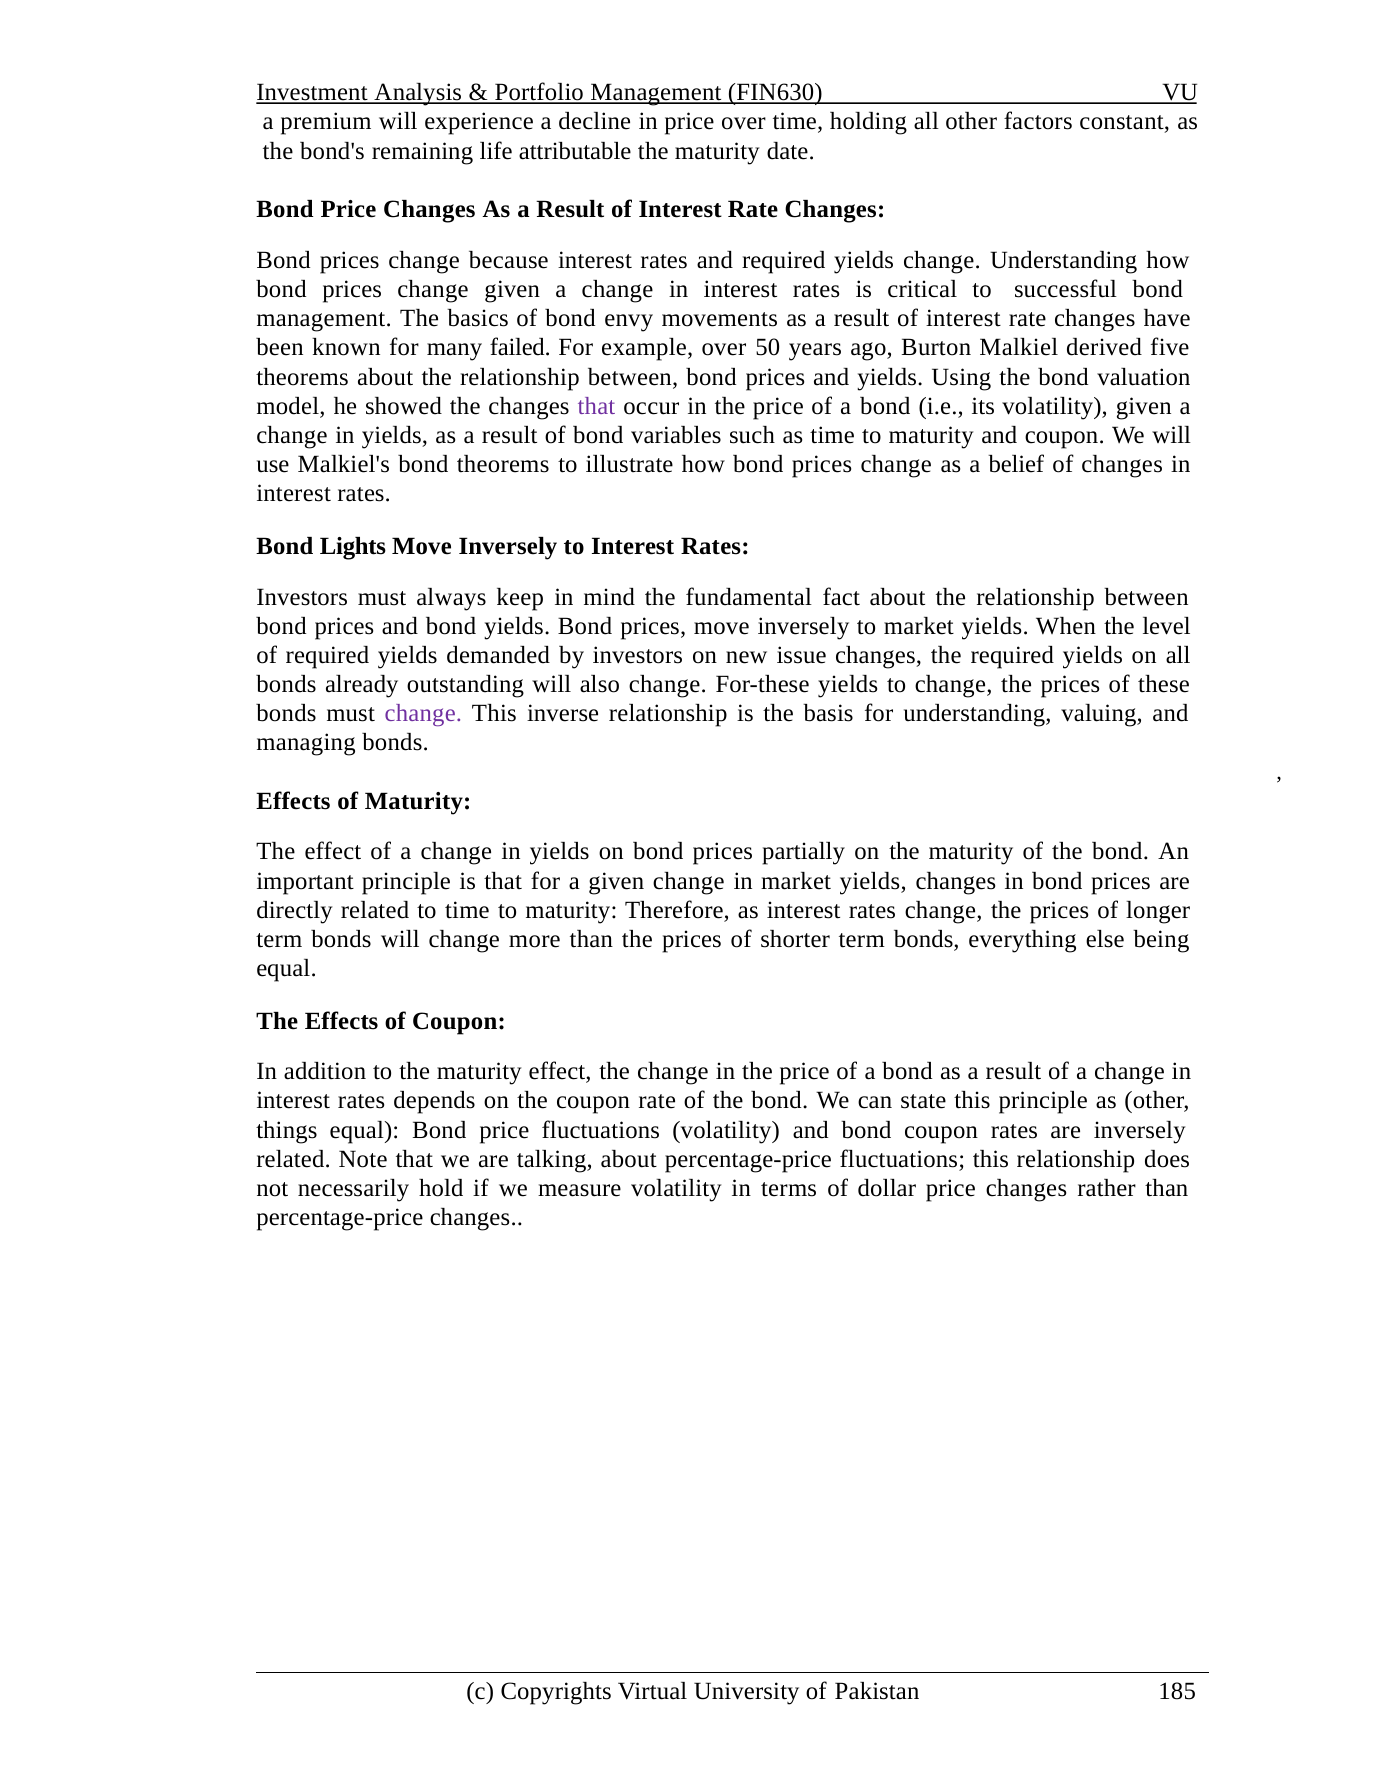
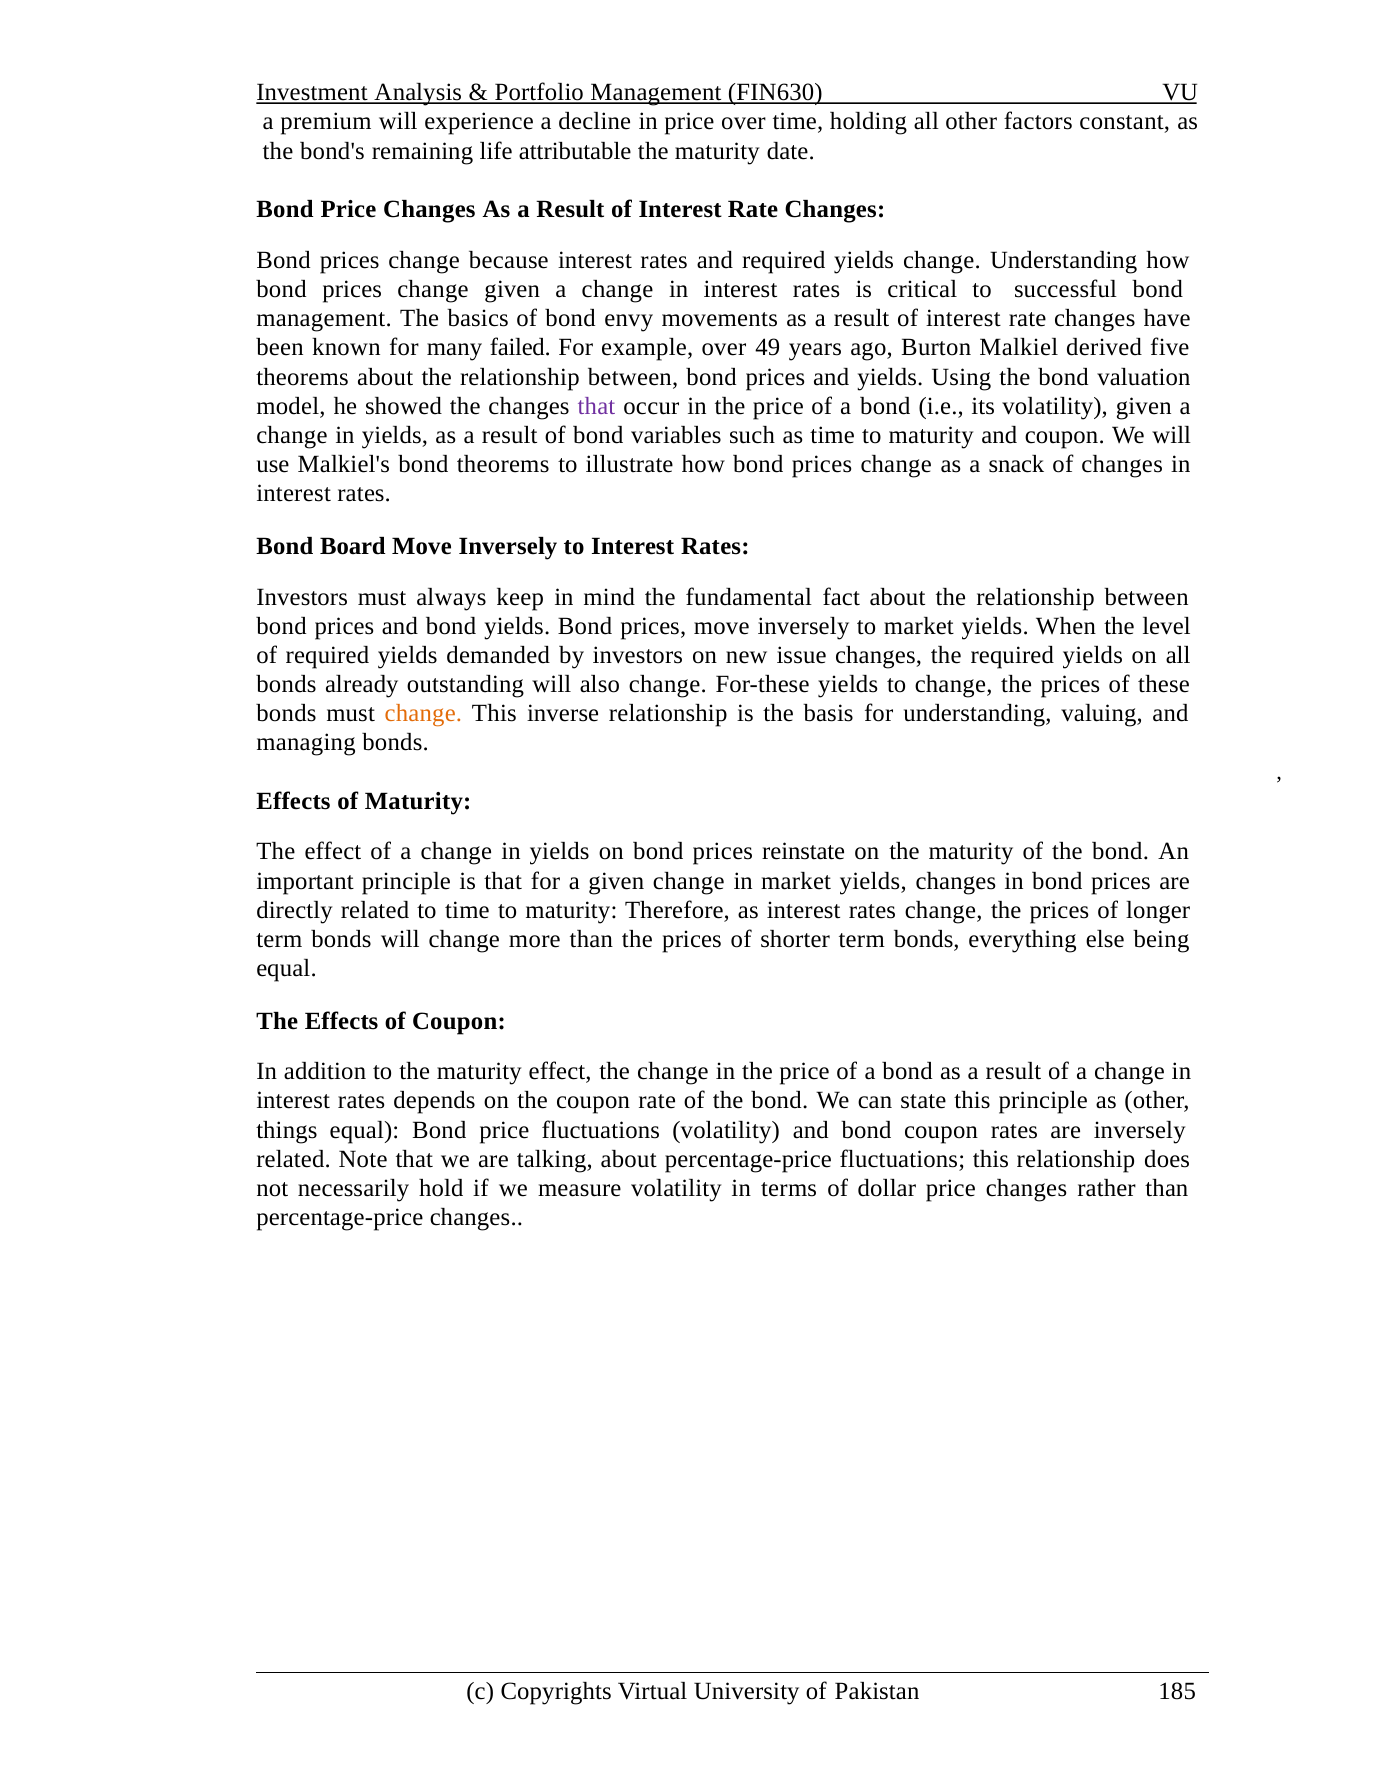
50: 50 -> 49
belief: belief -> snack
Lights: Lights -> Board
change at (423, 714) colour: purple -> orange
partially: partially -> reinstate
